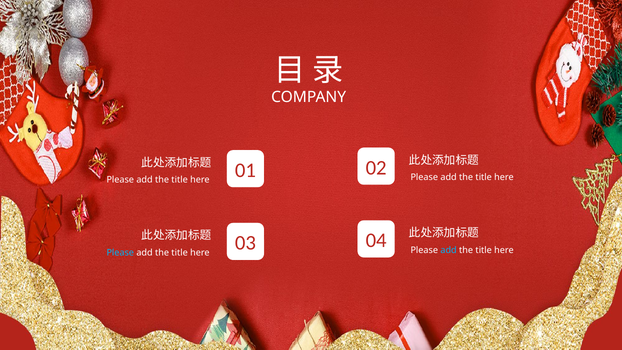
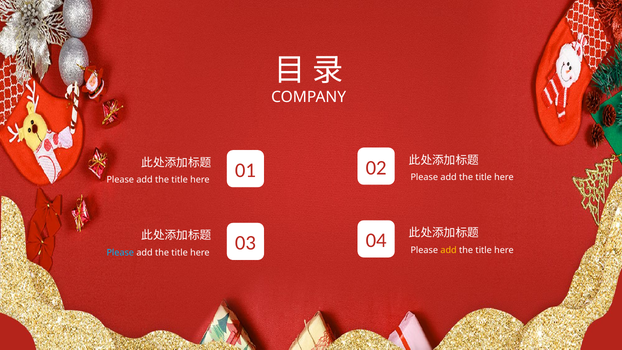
add at (449, 250) colour: light blue -> yellow
